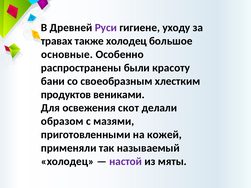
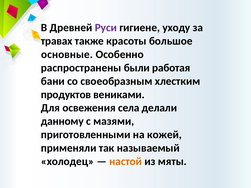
также холодец: холодец -> красоты
красоту: красоту -> работая
скот: скот -> села
образом: образом -> данному
настой colour: purple -> orange
